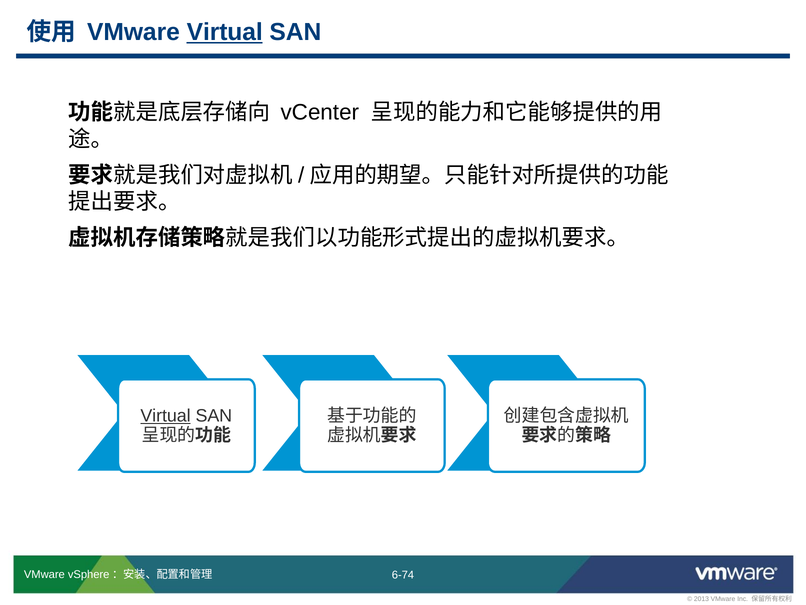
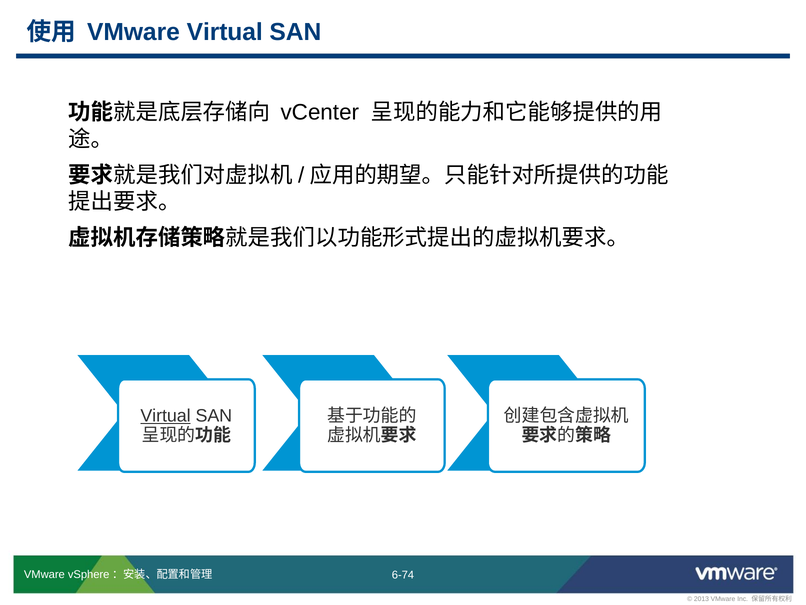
Virtual at (225, 32) underline: present -> none
